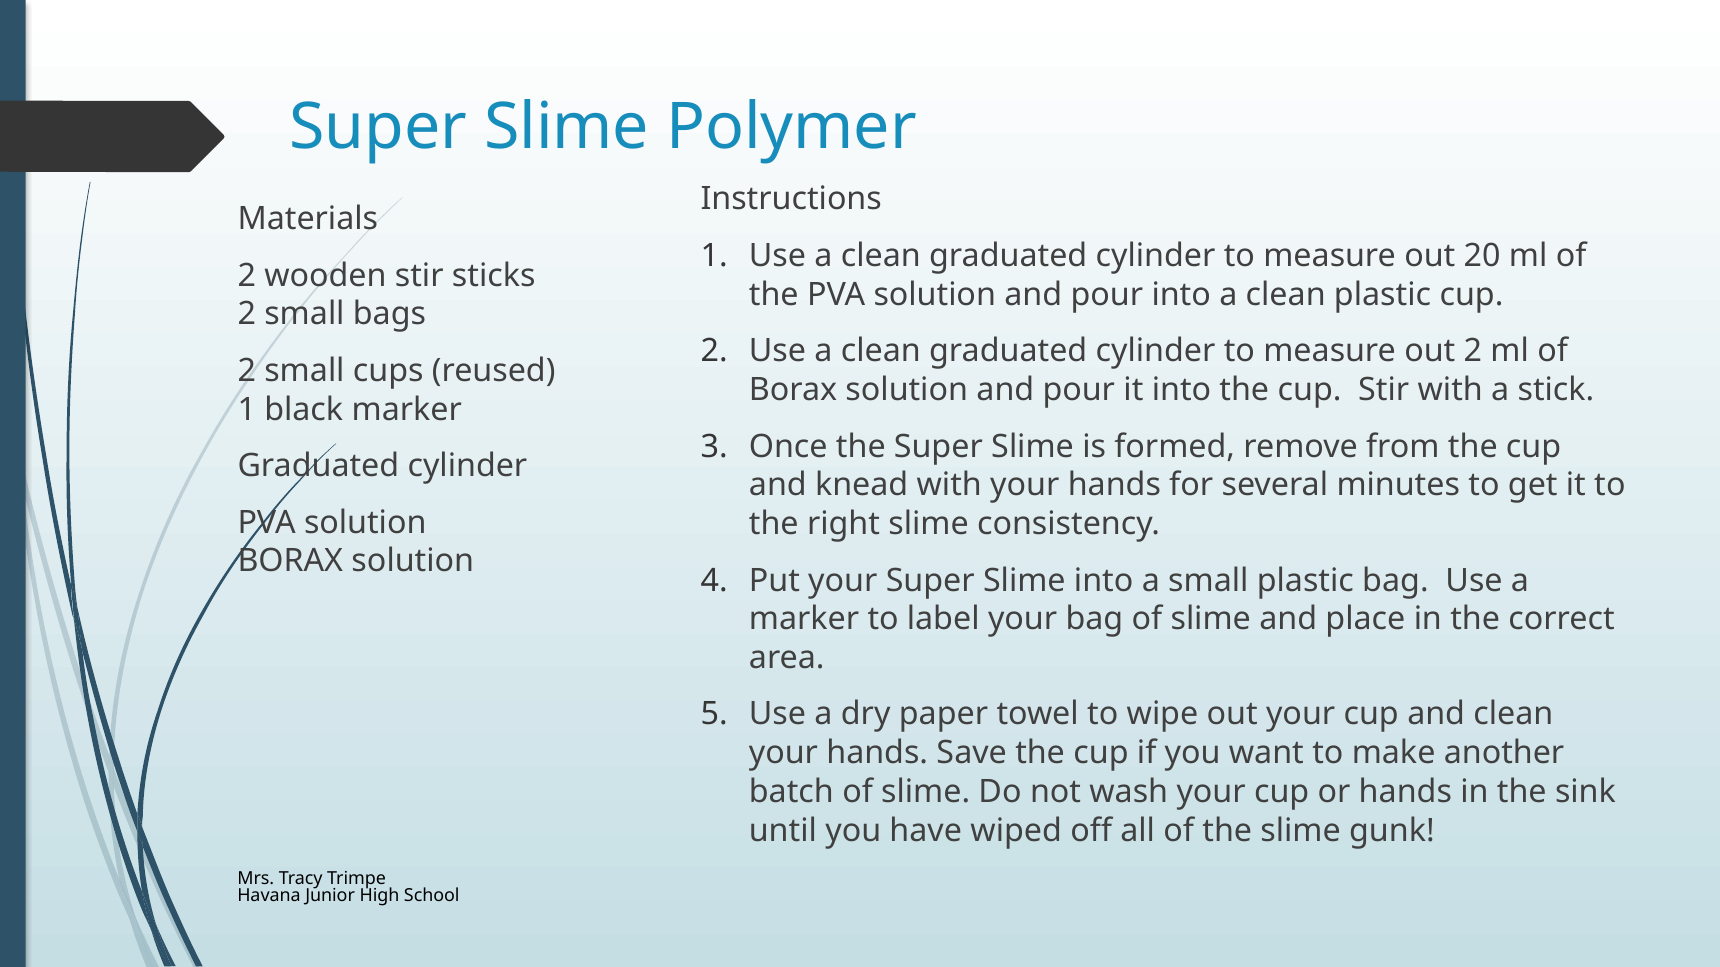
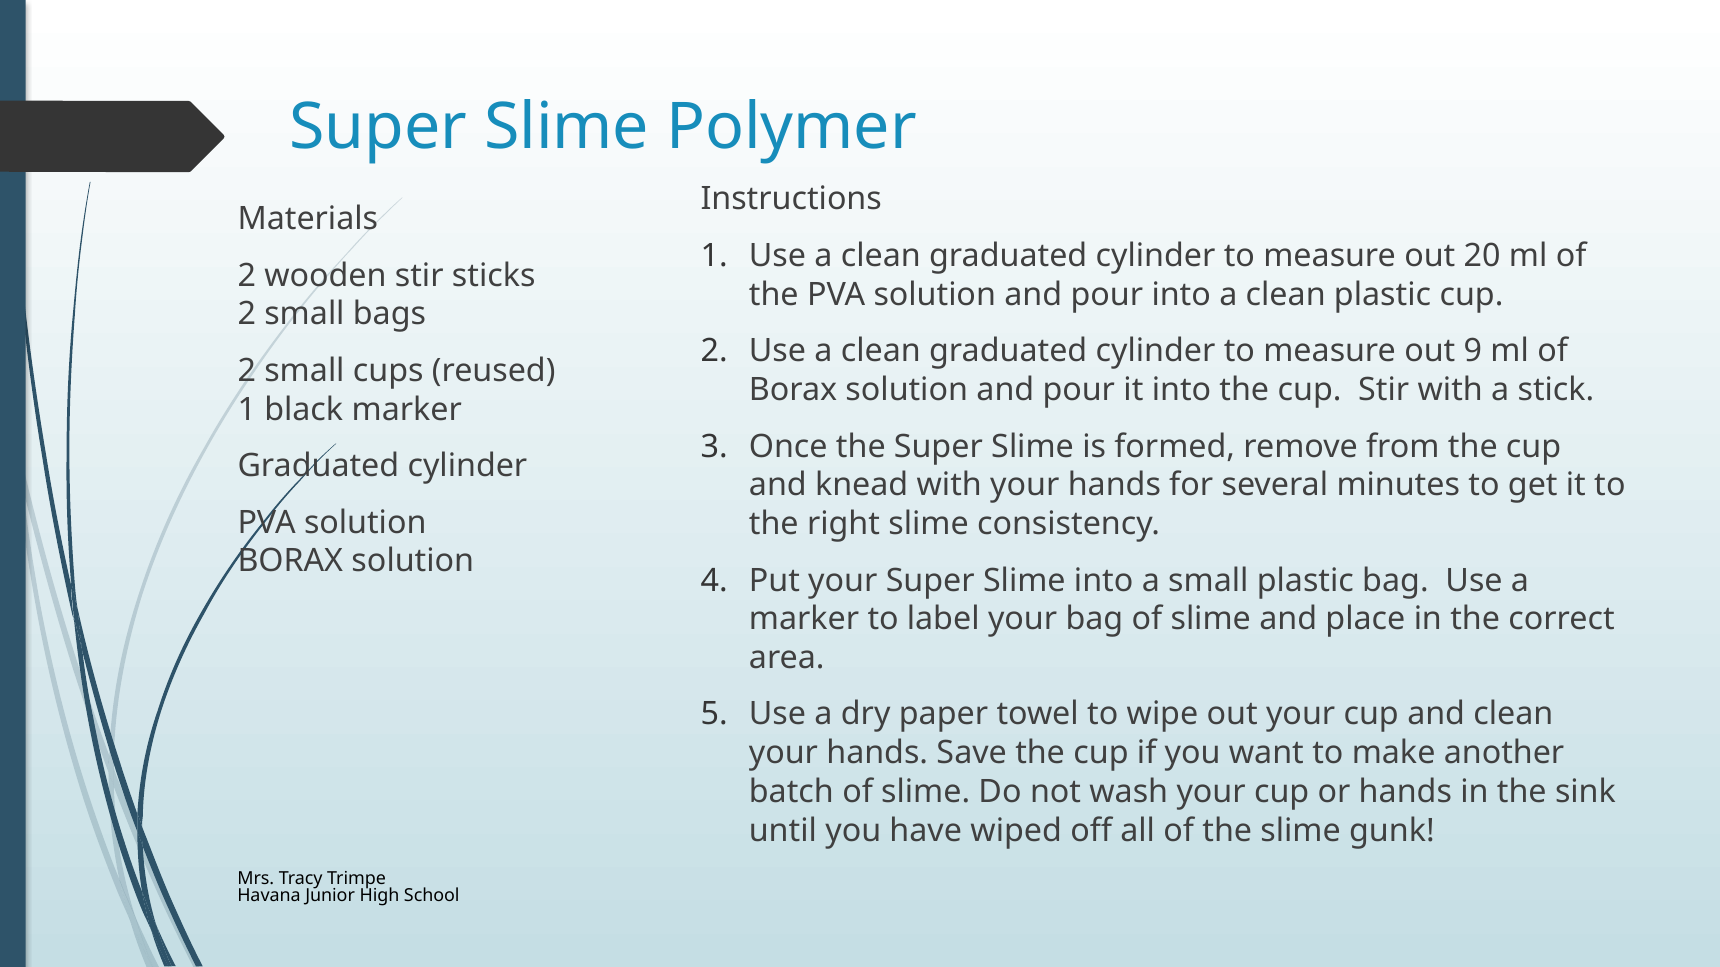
out 2: 2 -> 9
